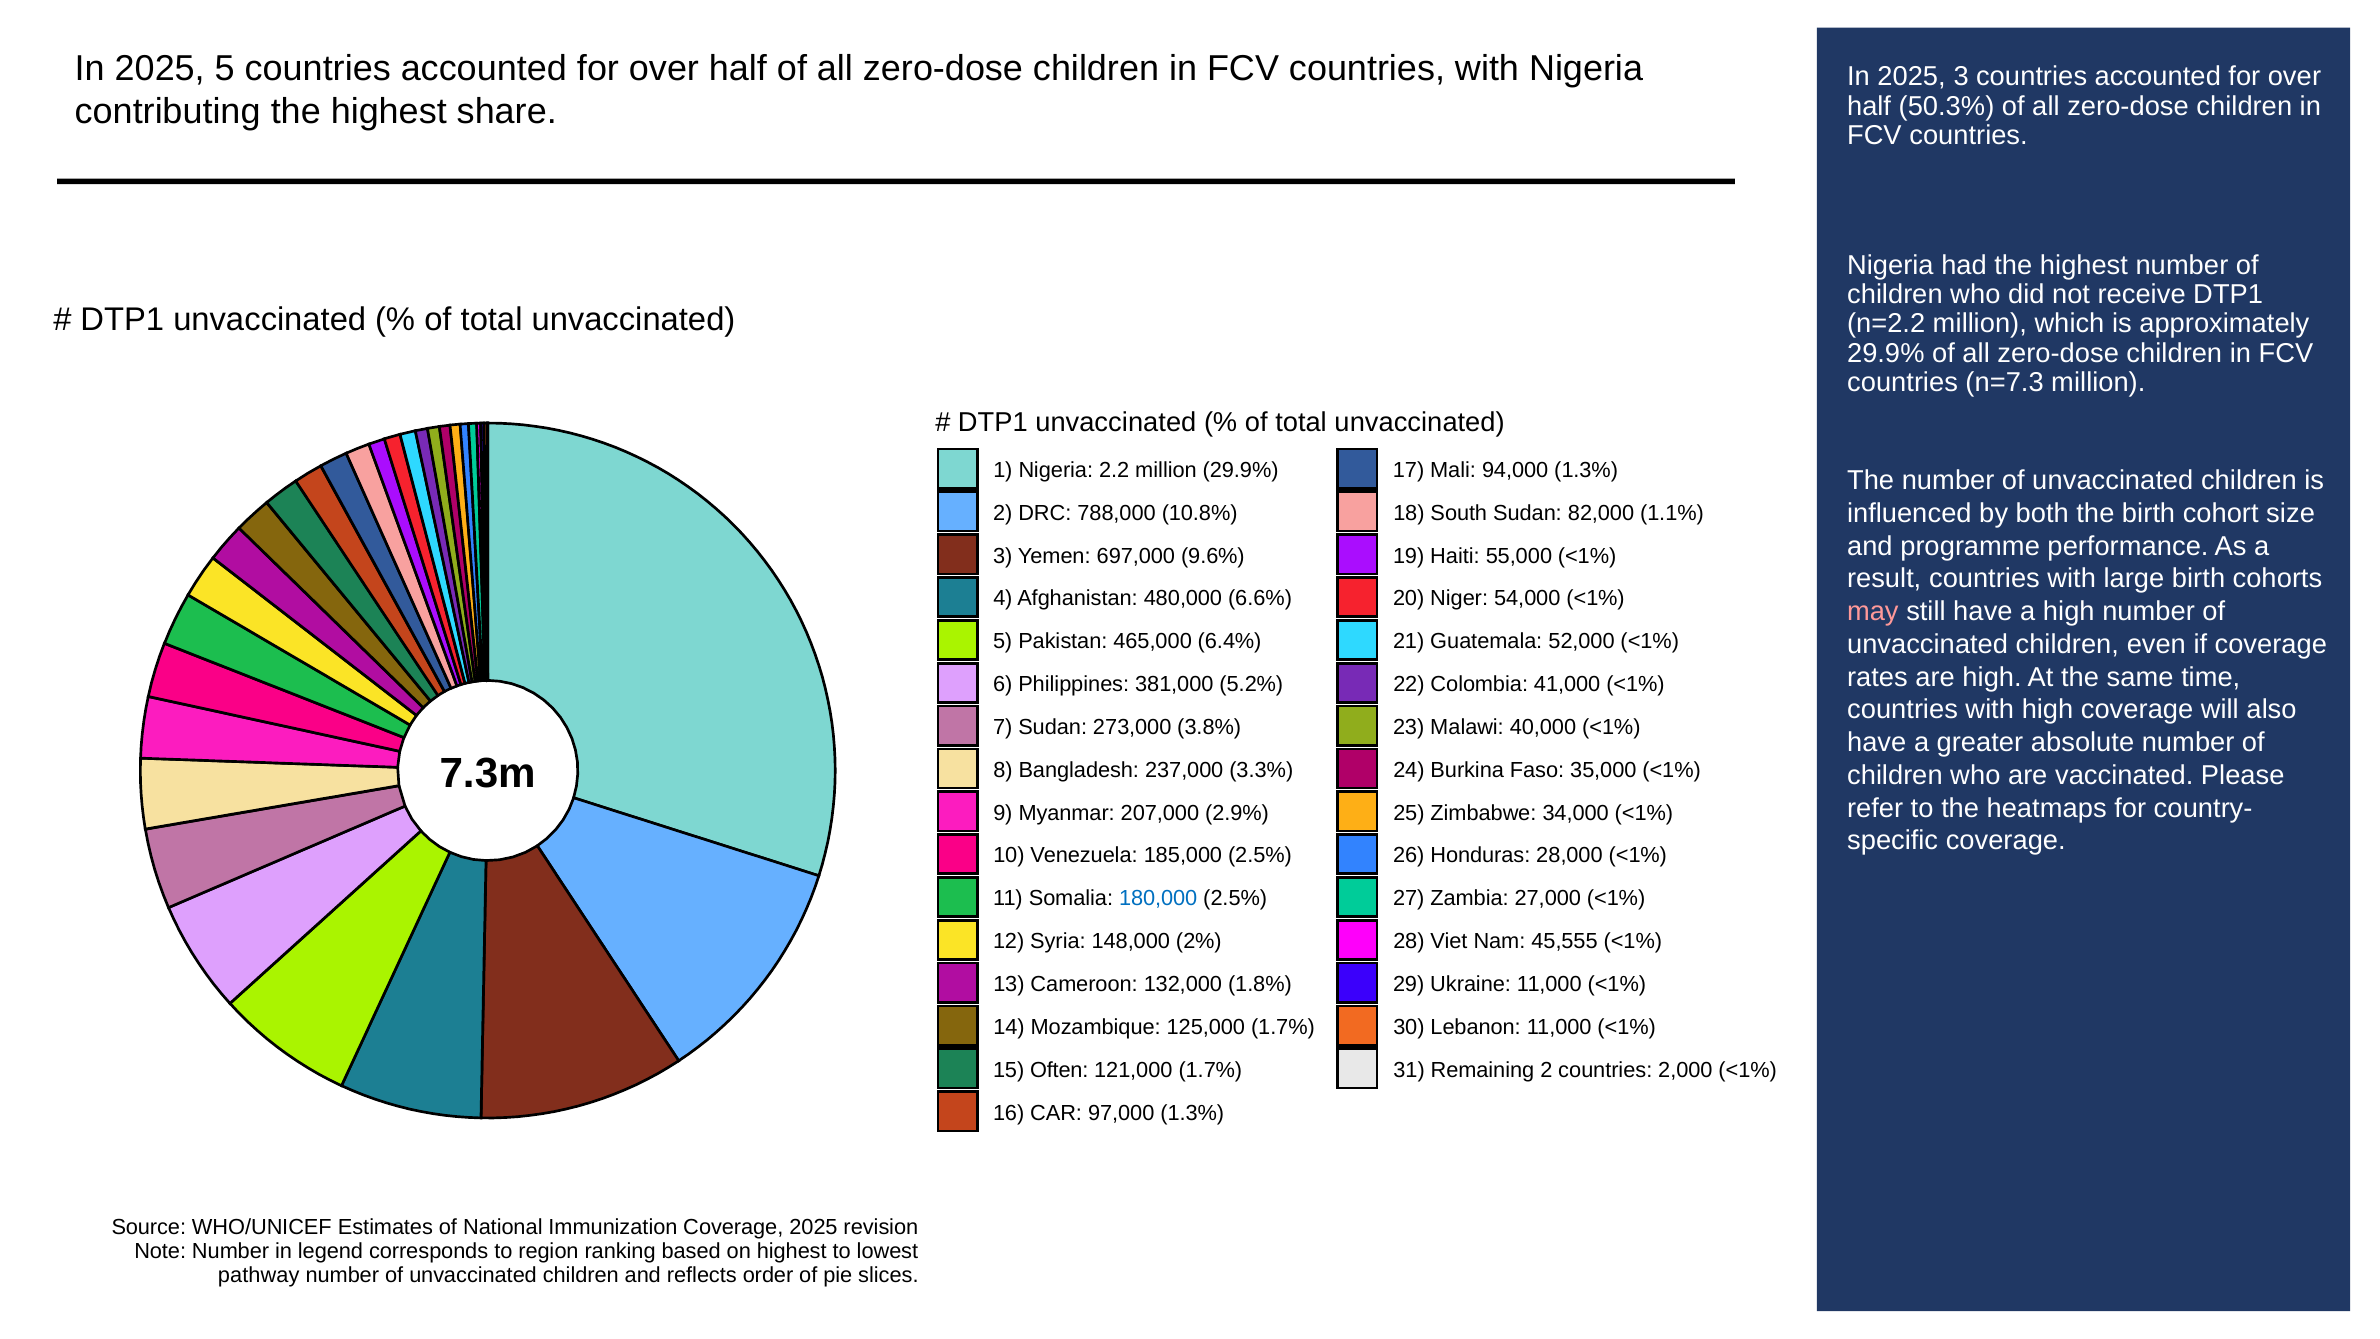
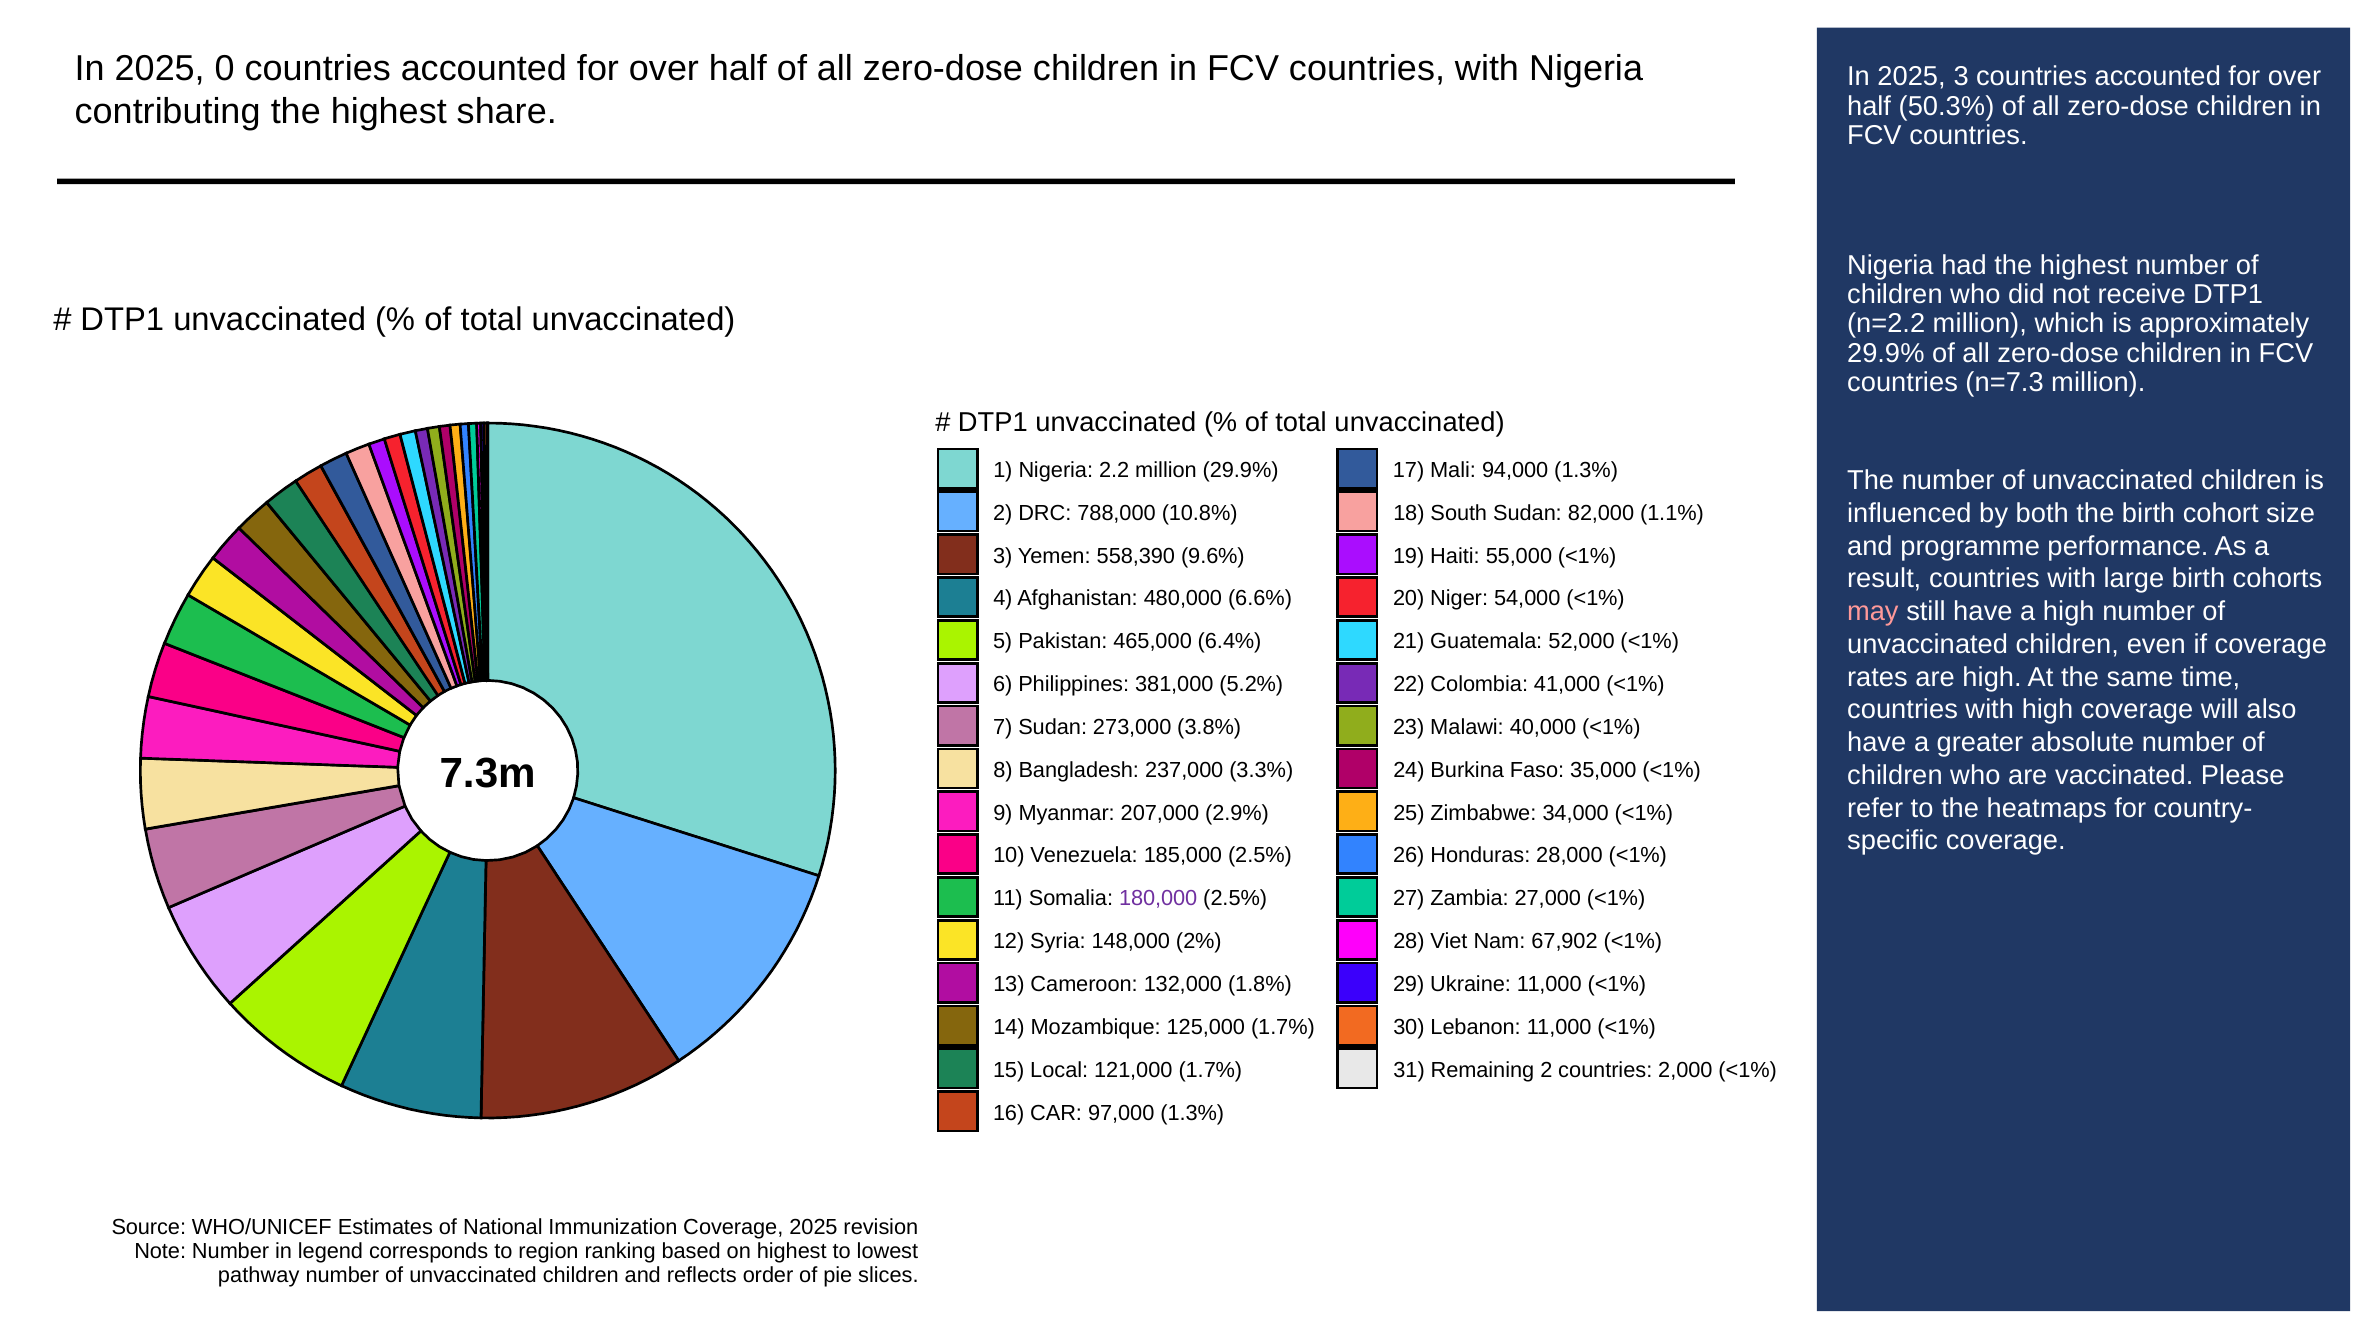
2025 5: 5 -> 0
697,000: 697,000 -> 558,390
180,000 colour: blue -> purple
45,555: 45,555 -> 67,902
Often: Often -> Local
